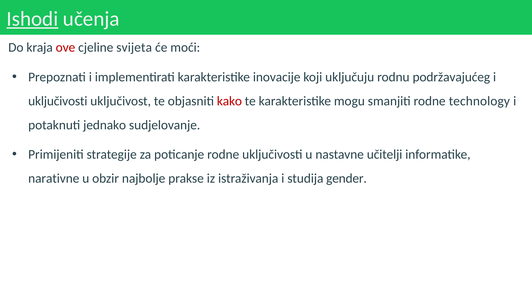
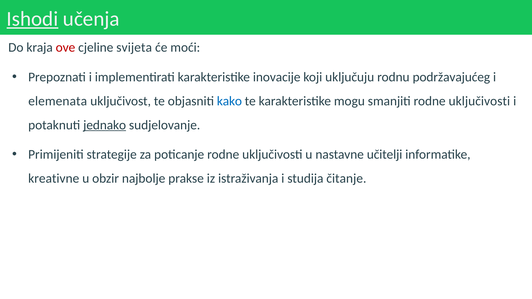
uključivosti at (58, 101): uključivosti -> elemenata
kako colour: red -> blue
smanjiti rodne technology: technology -> uključivosti
jednako underline: none -> present
narativne: narativne -> kreativne
gender: gender -> čitanje
